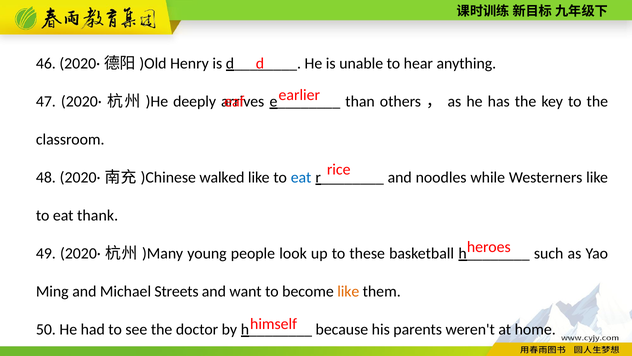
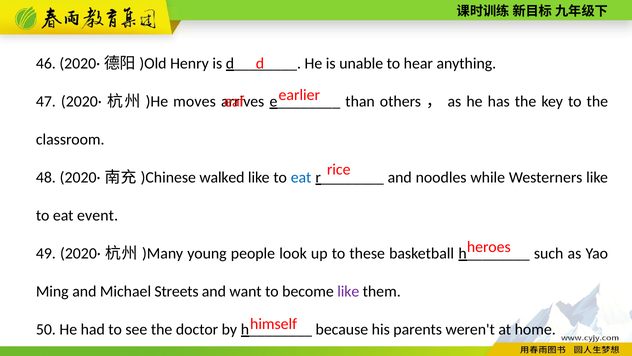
deeply: deeply -> moves
thank: thank -> event
like at (348, 291) colour: orange -> purple
